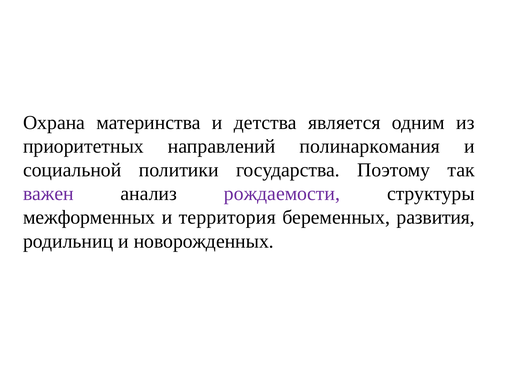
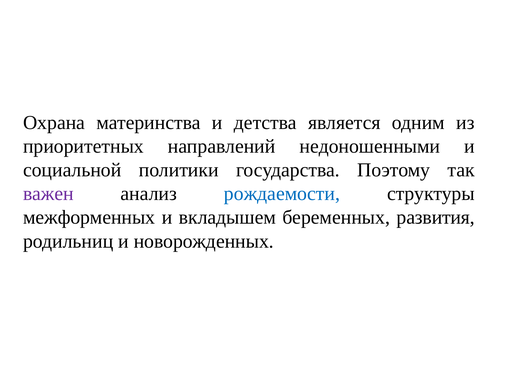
полинаркомания: полинаркомания -> недоношенными
рождаемости colour: purple -> blue
территория: территория -> вкладышем
